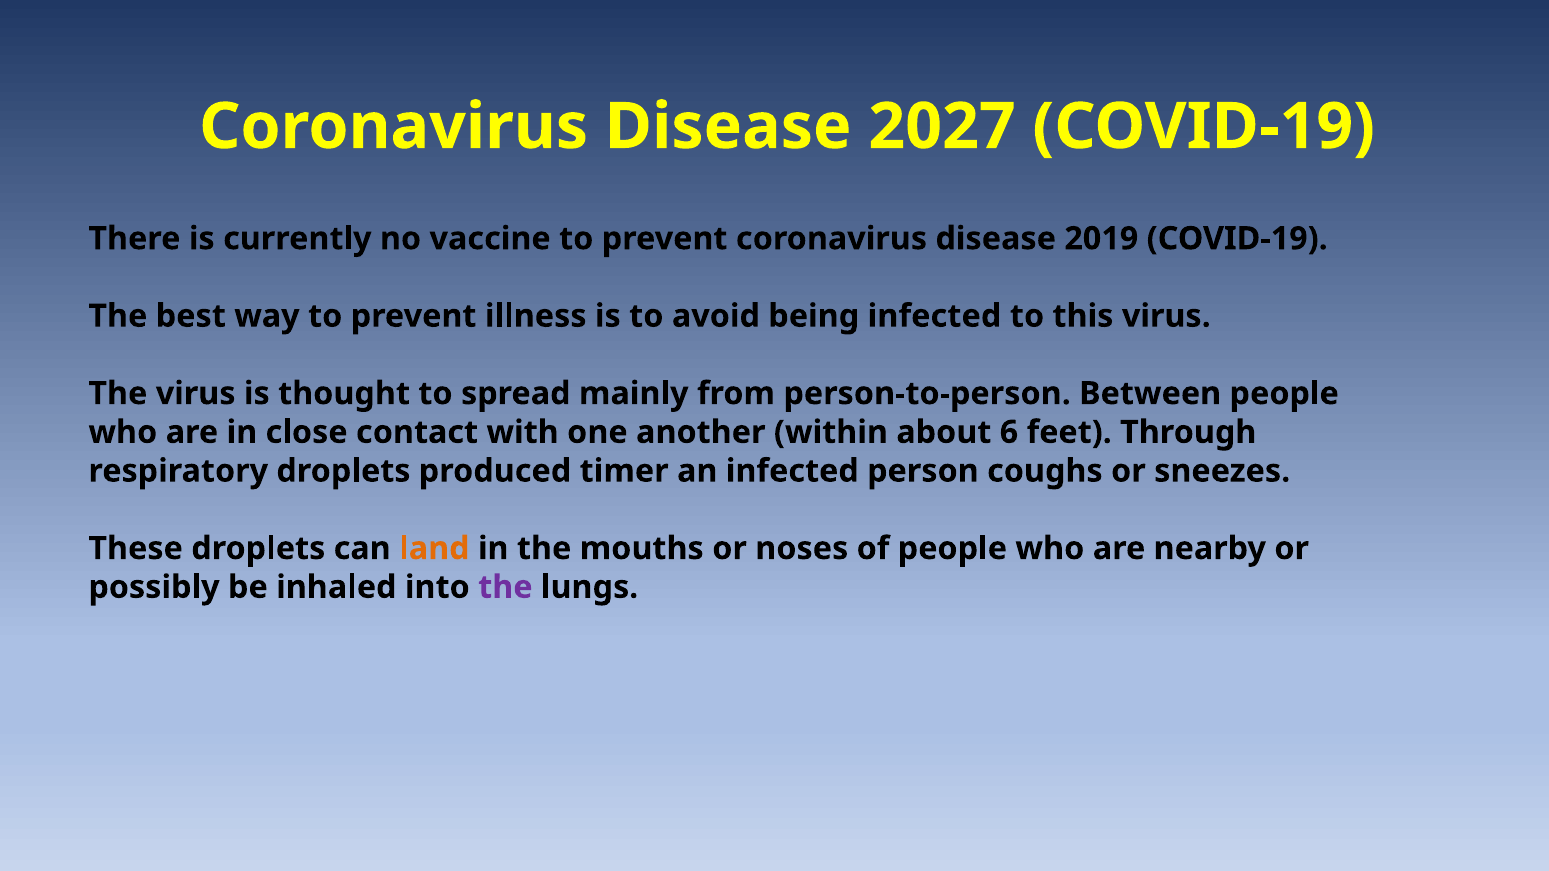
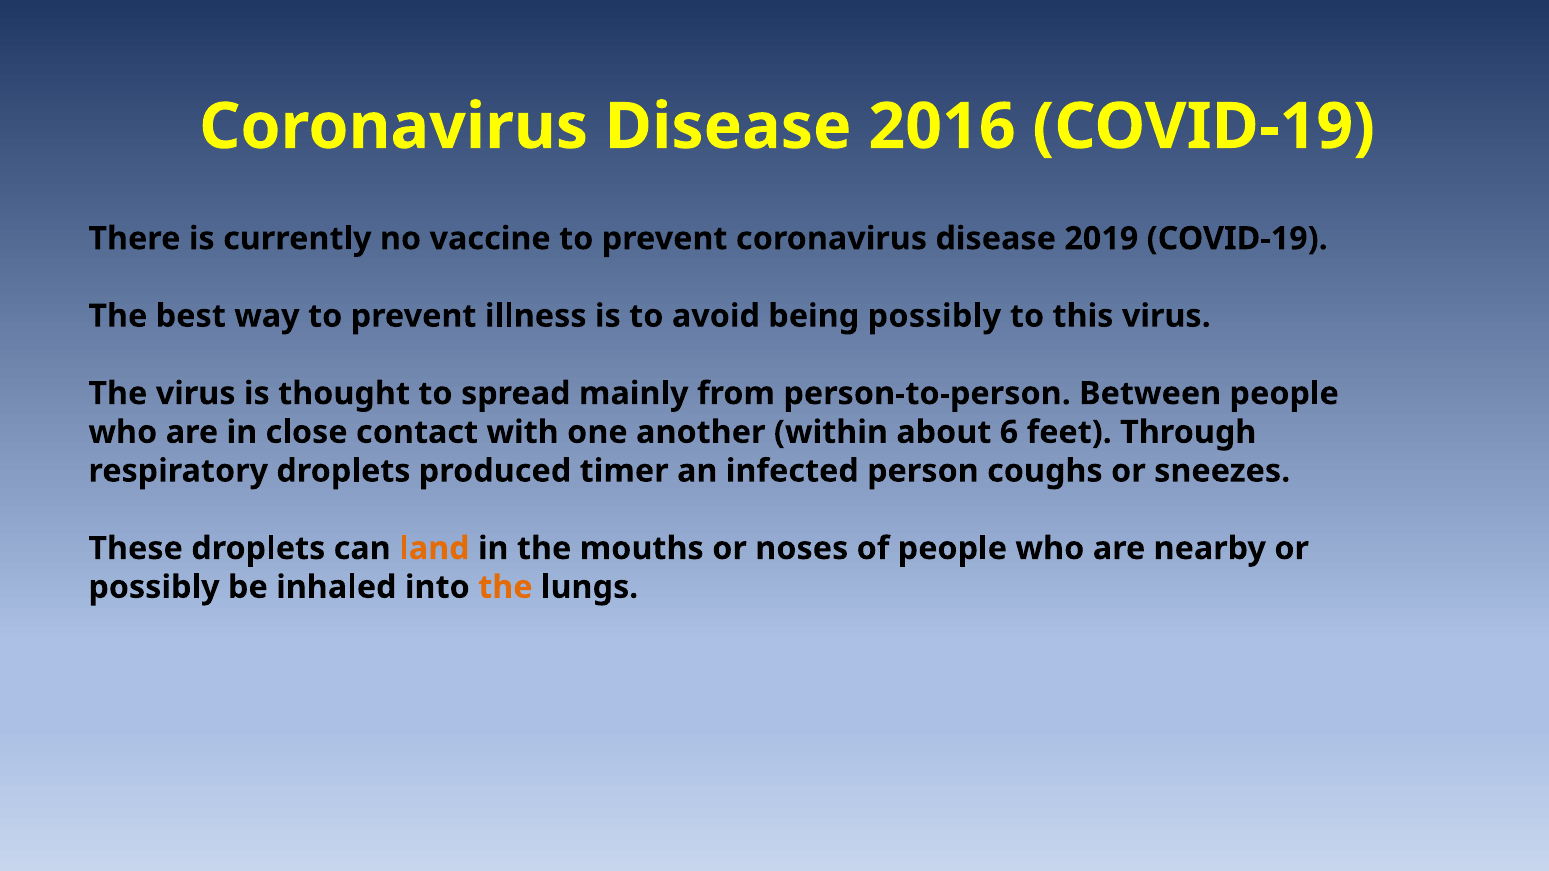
2027: 2027 -> 2016
being infected: infected -> possibly
the at (505, 587) colour: purple -> orange
